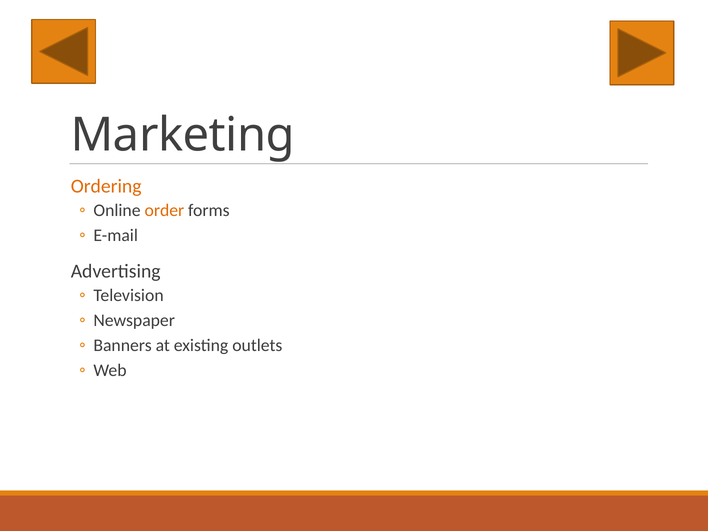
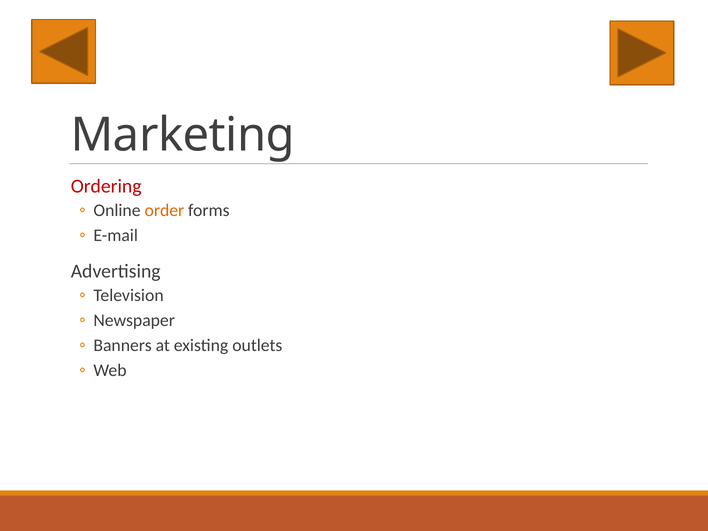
Ordering colour: orange -> red
